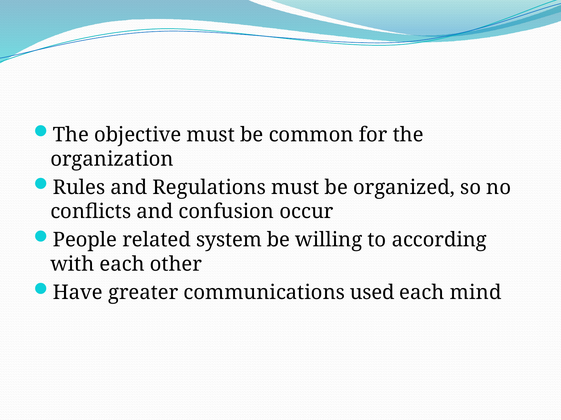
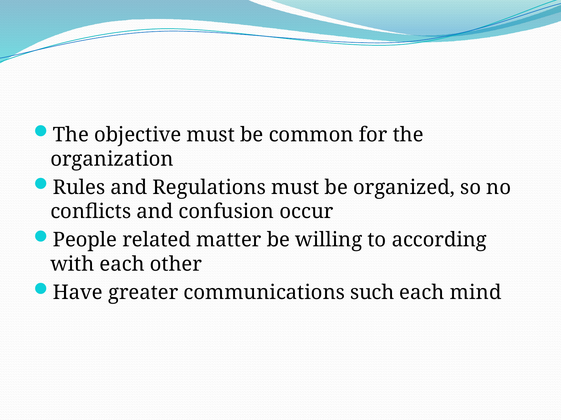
system: system -> matter
used: used -> such
